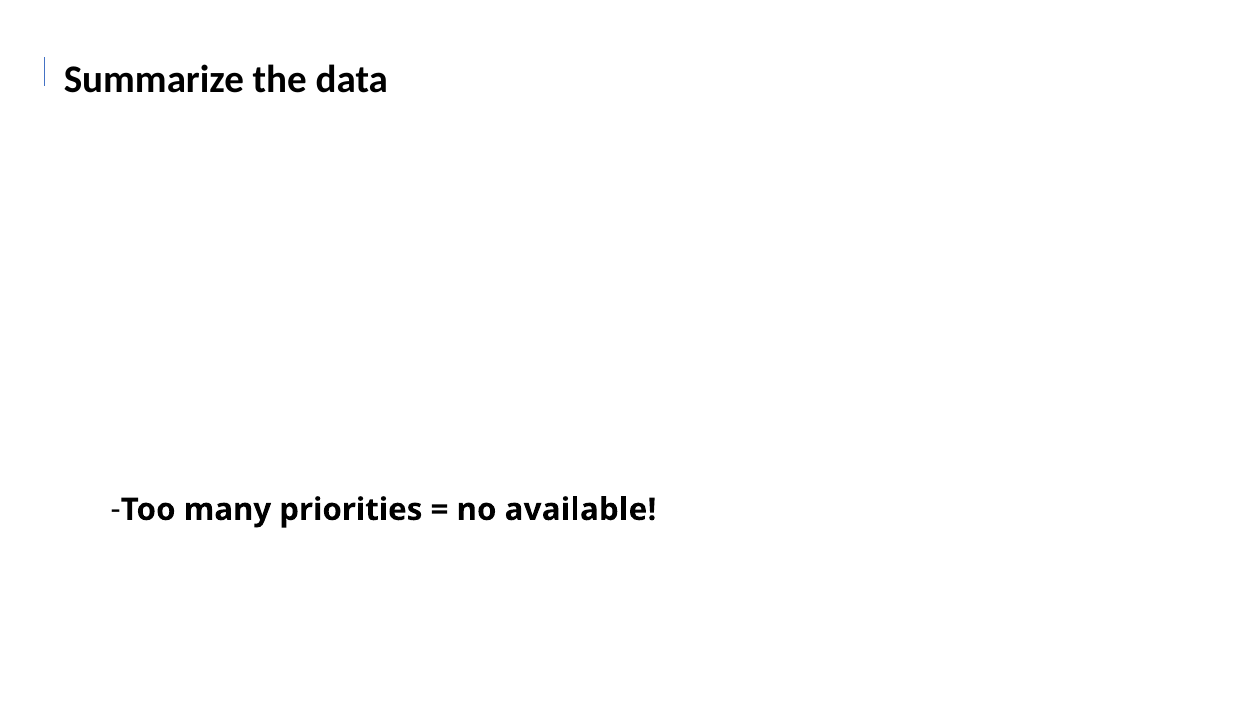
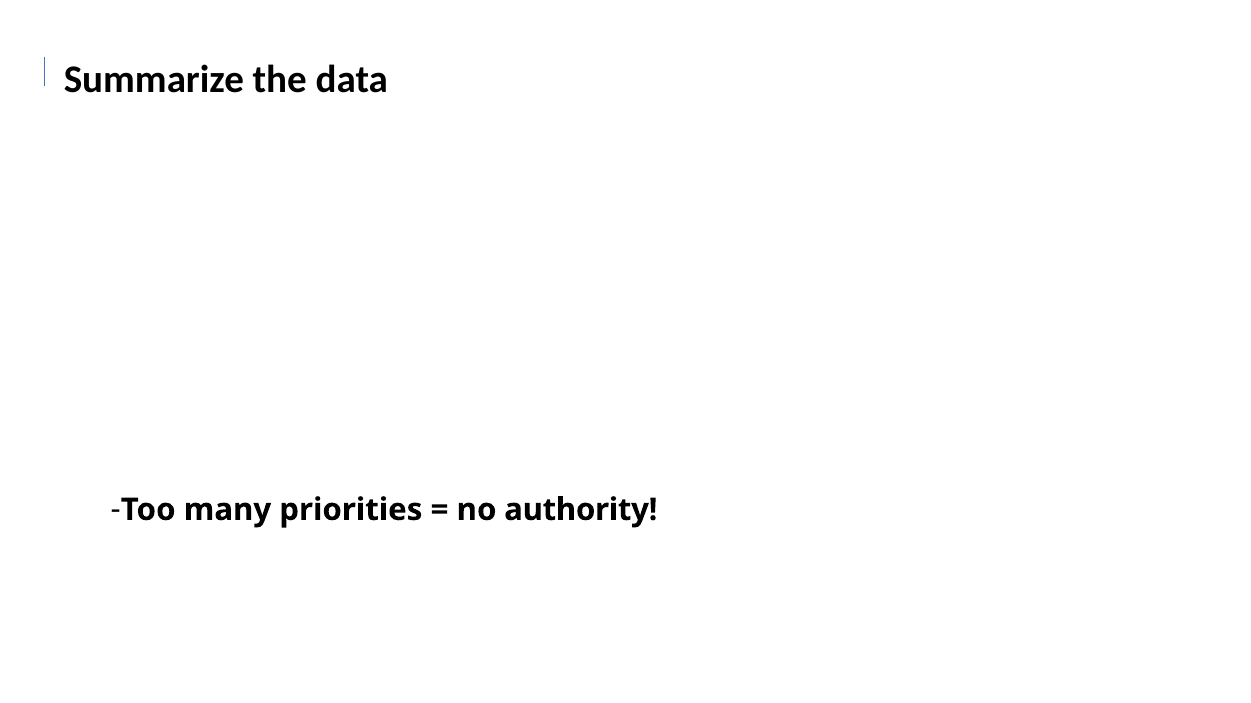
available: available -> authority
